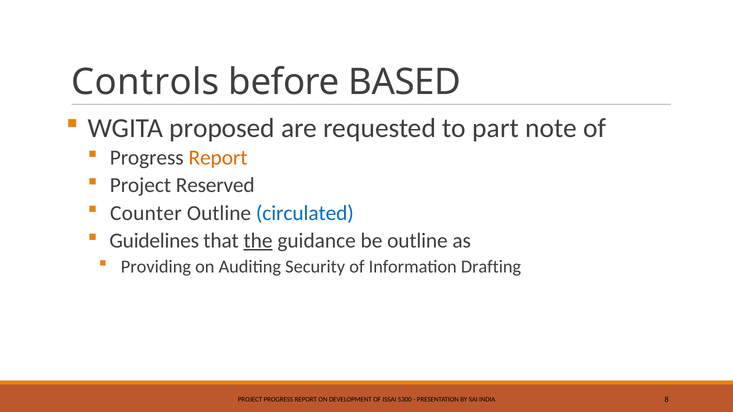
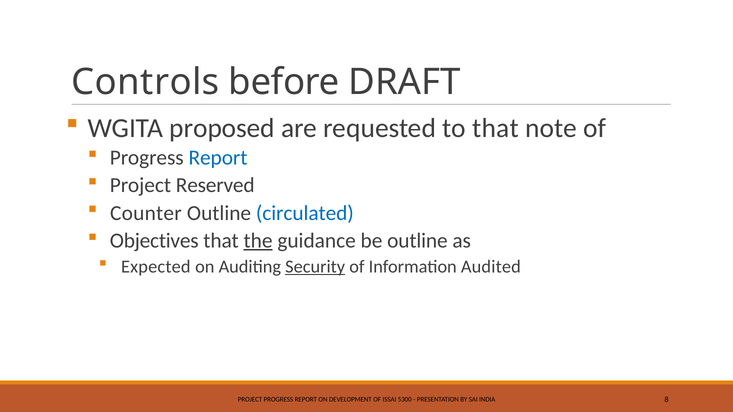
BASED: BASED -> DRAFT
to part: part -> that
Report at (218, 158) colour: orange -> blue
Guidelines: Guidelines -> Objectives
Providing: Providing -> Expected
Security underline: none -> present
Drafting: Drafting -> Audited
